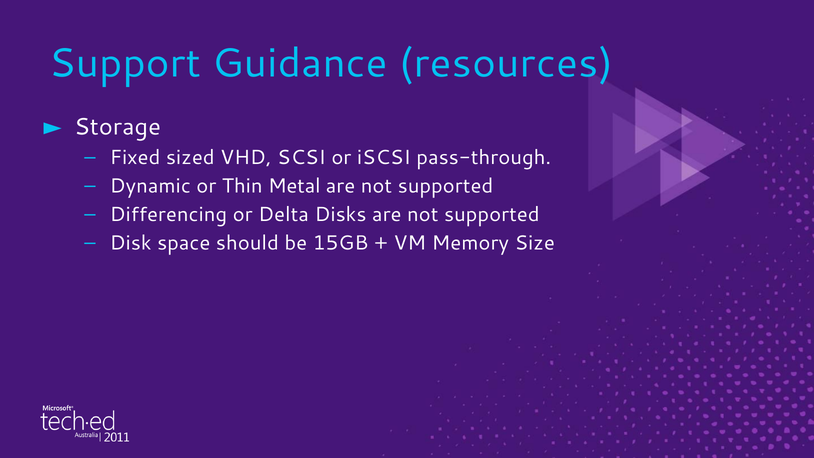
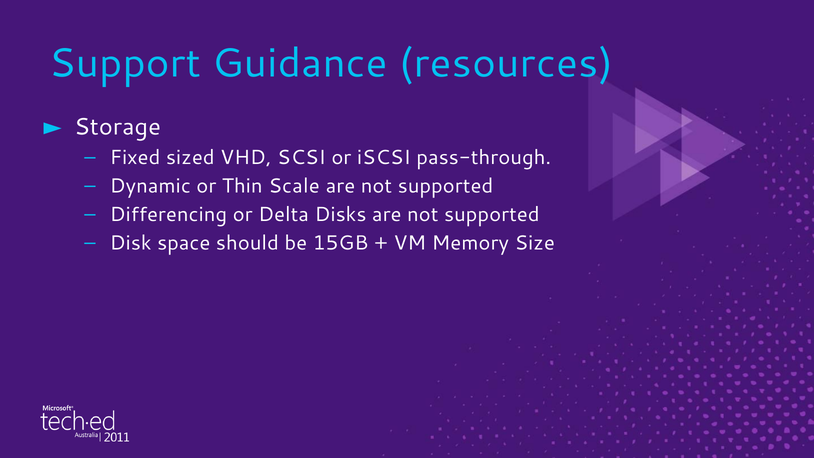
Metal: Metal -> Scale
